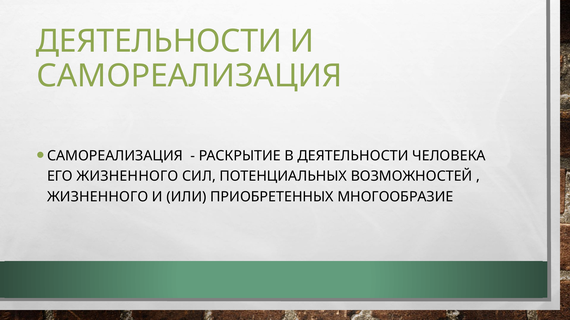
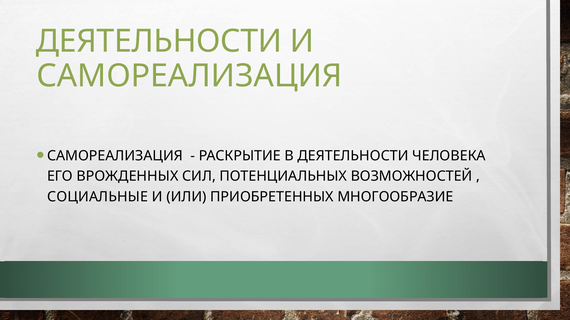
ЕГО ЖИЗНЕННОГО: ЖИЗНЕННОГО -> ВРОЖДЕННЫХ
ЖИЗНЕННОГО at (98, 197): ЖИЗНЕННОГО -> СОЦИАЛЬНЫЕ
